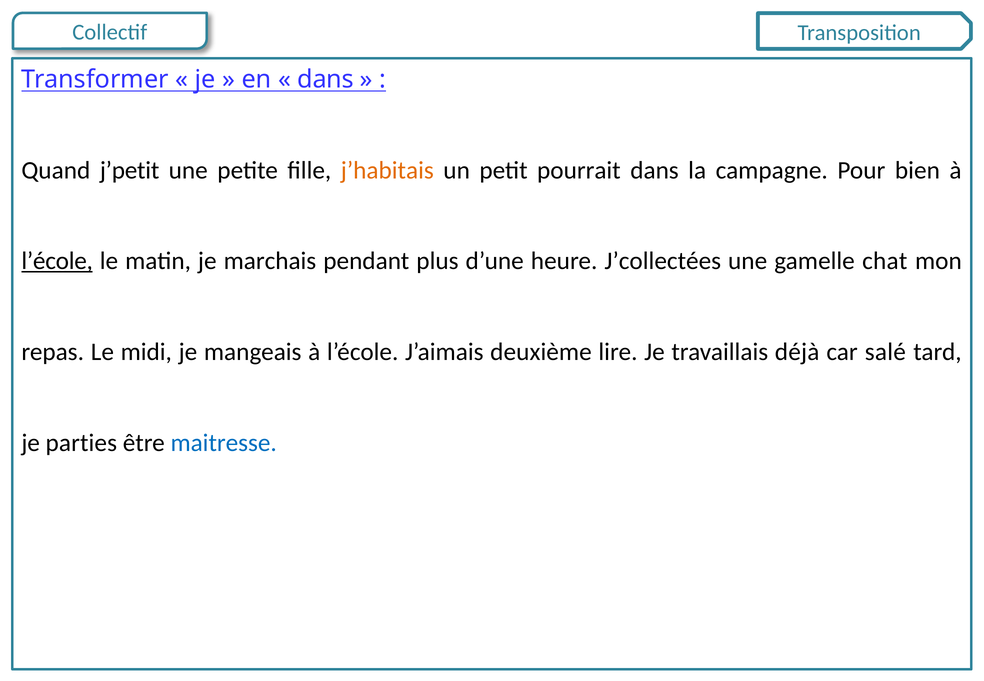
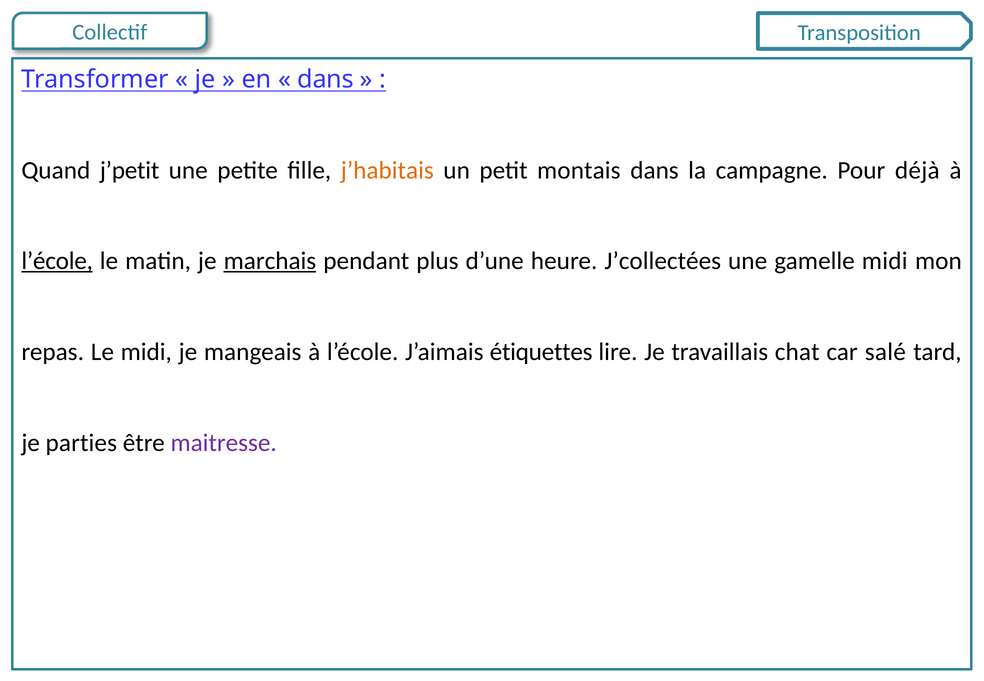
pourrait: pourrait -> montais
bien: bien -> déjà
marchais underline: none -> present
gamelle chat: chat -> midi
deuxième: deuxième -> étiquettes
déjà: déjà -> chat
maitresse colour: blue -> purple
